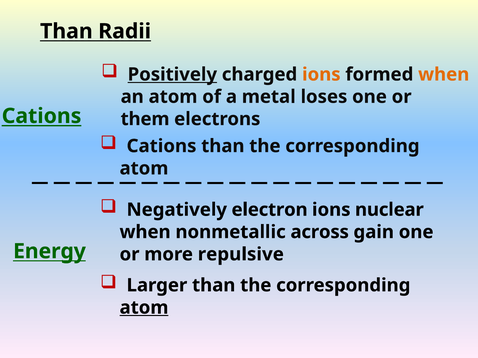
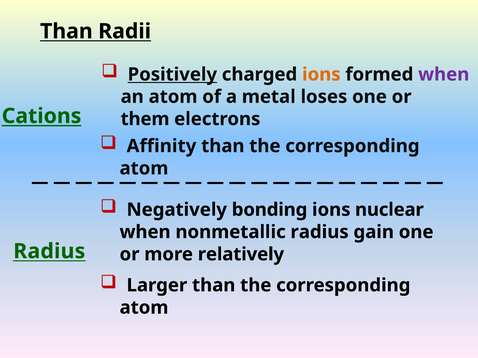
when at (444, 75) colour: orange -> purple
Cations at (162, 146): Cations -> Affinity
electron: electron -> bonding
nonmetallic across: across -> radius
Energy at (49, 252): Energy -> Radius
repulsive: repulsive -> relatively
atom at (144, 308) underline: present -> none
